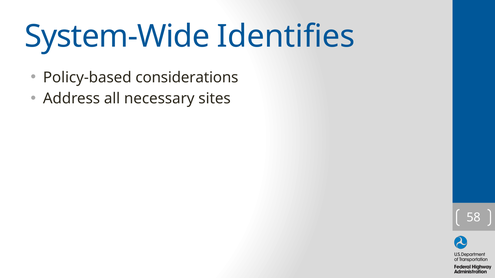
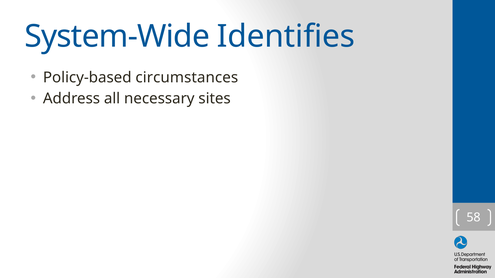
considerations: considerations -> circumstances
